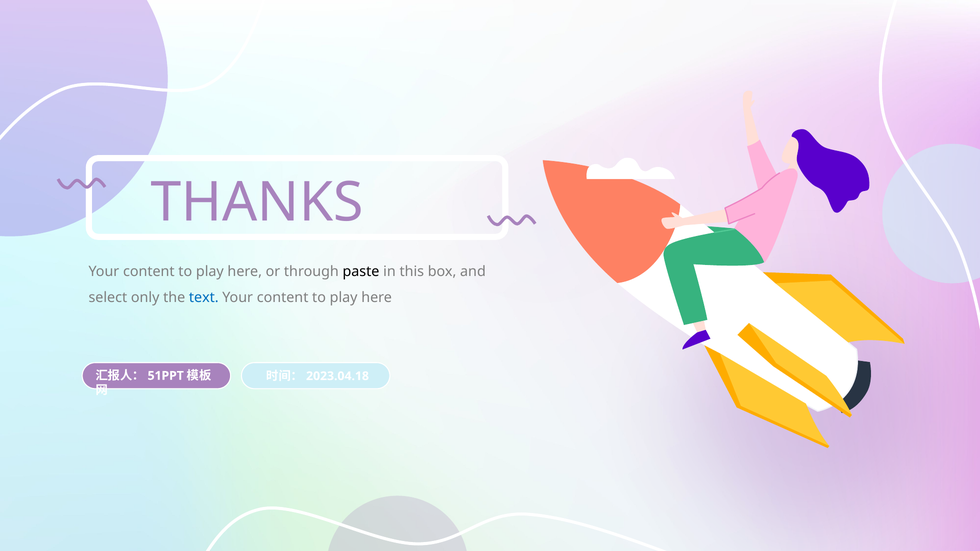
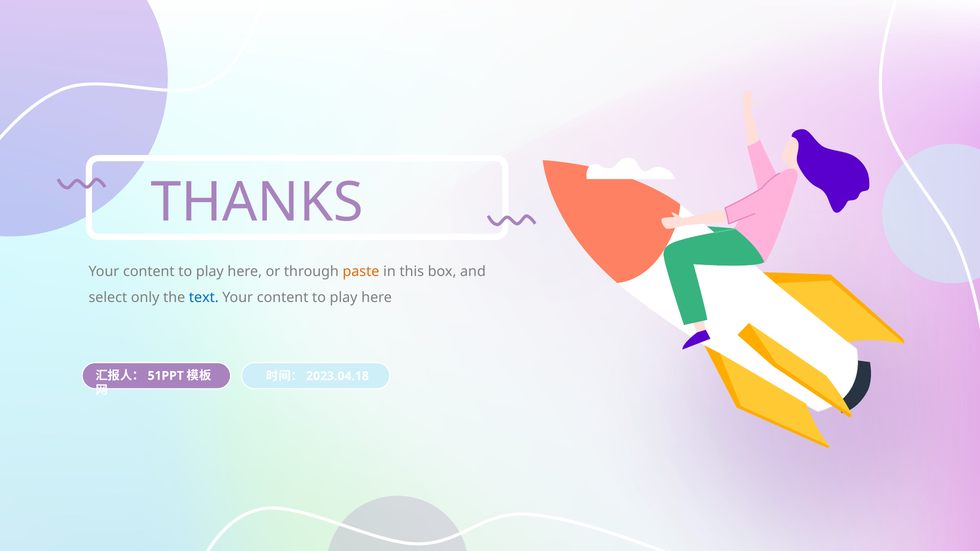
paste colour: black -> orange
